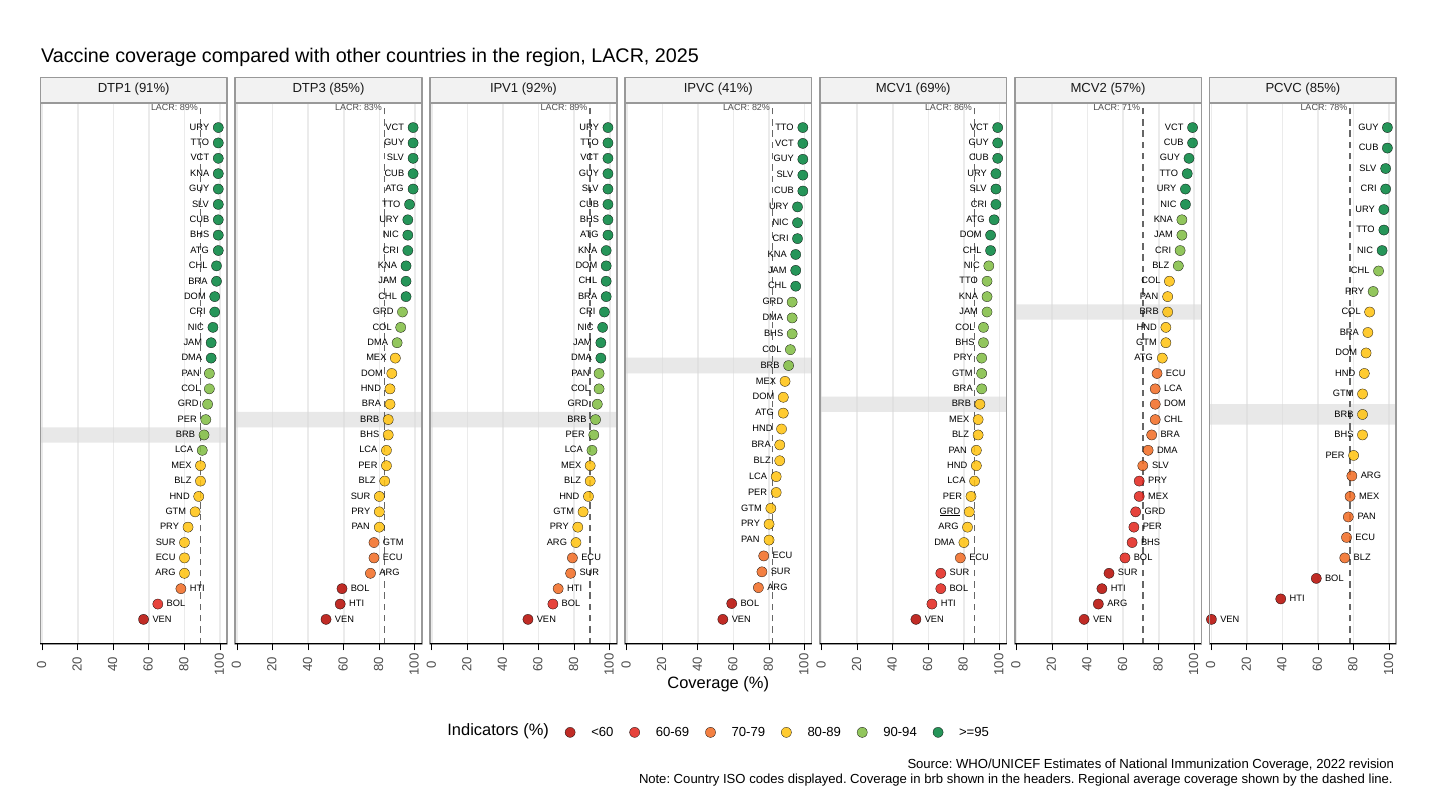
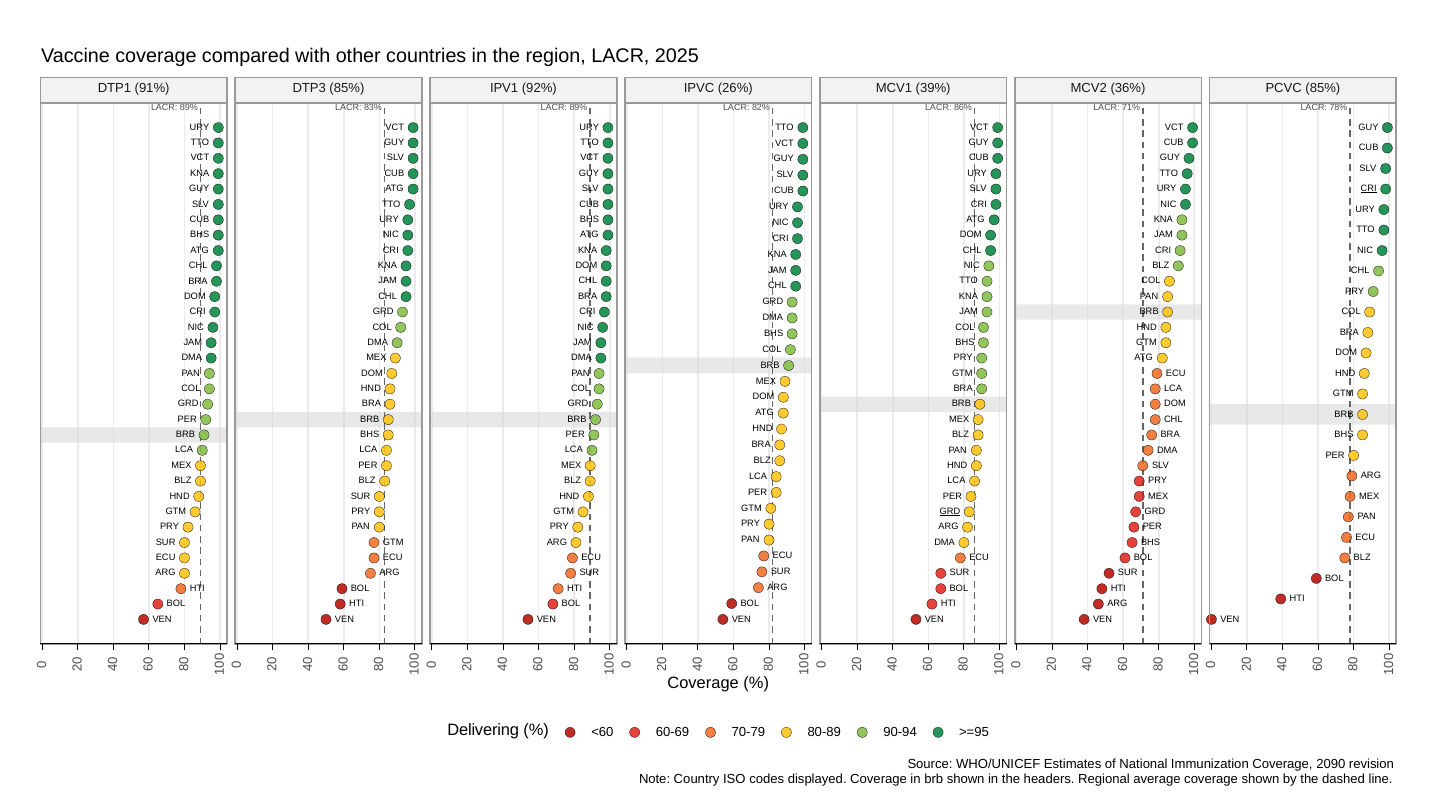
41%: 41% -> 26%
69%: 69% -> 39%
57%: 57% -> 36%
CRI at (1369, 189) underline: none -> present
Indicators: Indicators -> Delivering
2022: 2022 -> 2090
